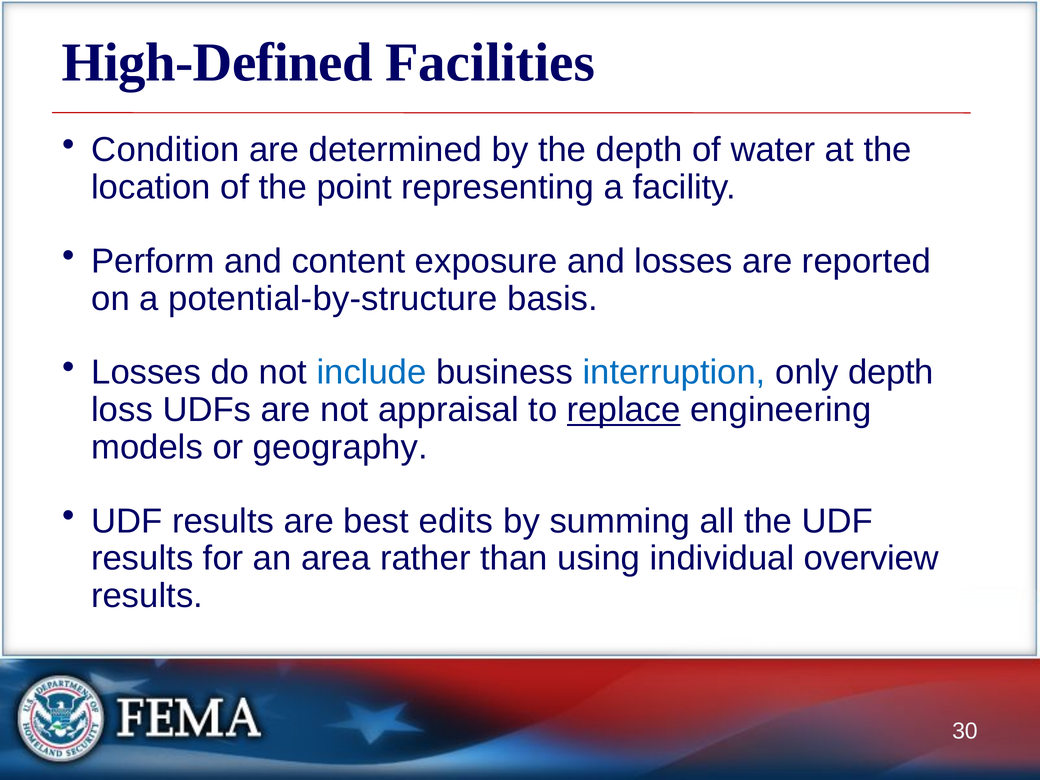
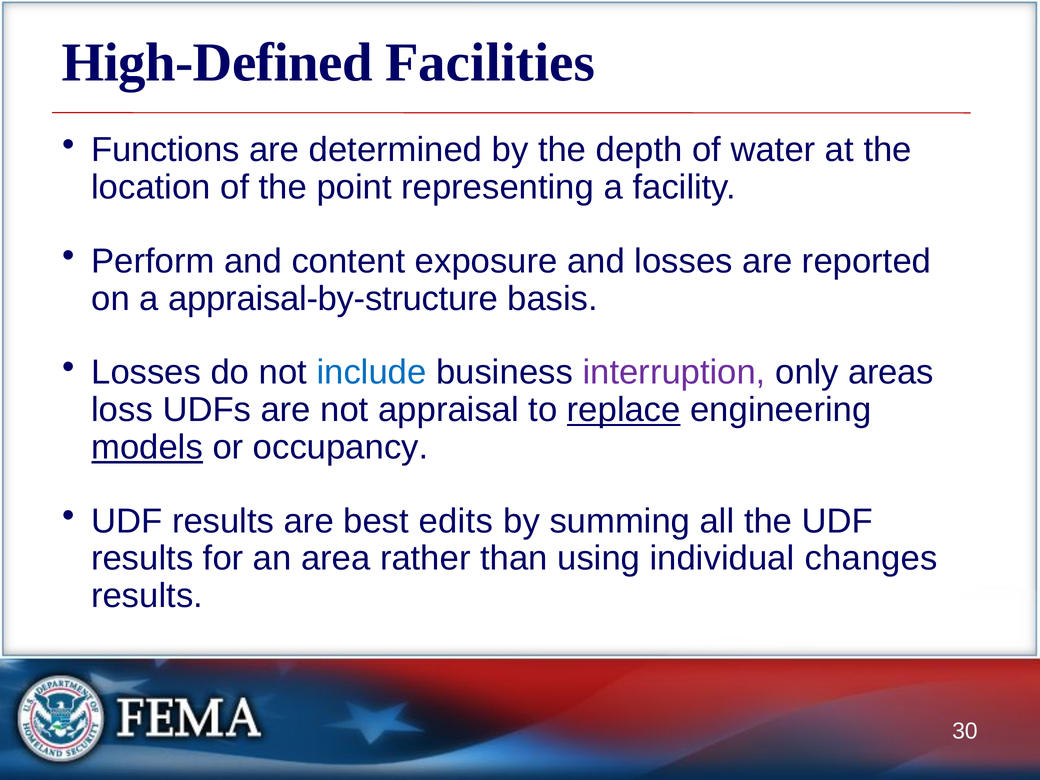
Condition: Condition -> Functions
potential-by-structure: potential-by-structure -> appraisal-by-structure
interruption colour: blue -> purple
only depth: depth -> areas
models underline: none -> present
geography: geography -> occupancy
overview: overview -> changes
